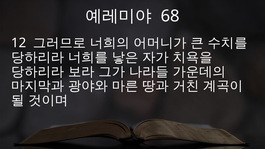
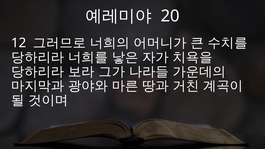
68: 68 -> 20
